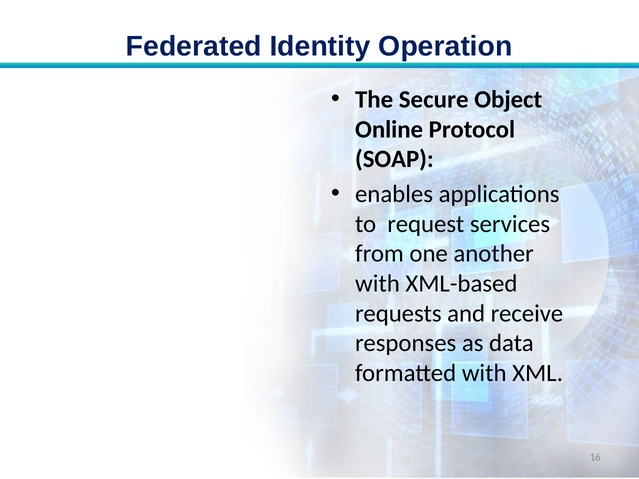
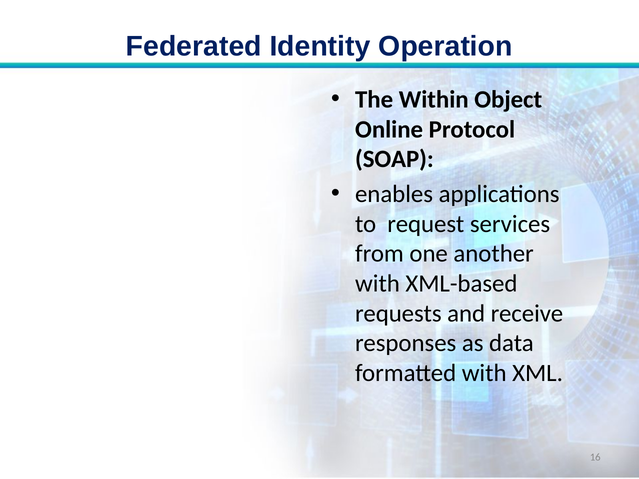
Secure: Secure -> Within
